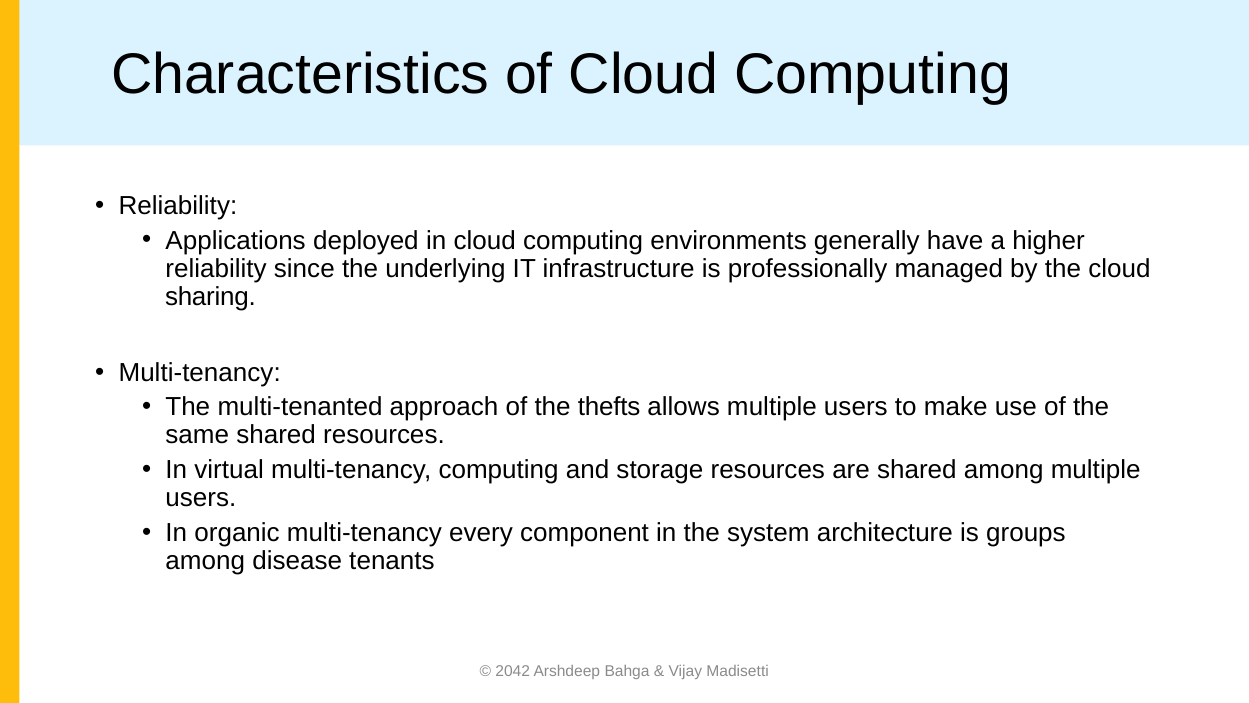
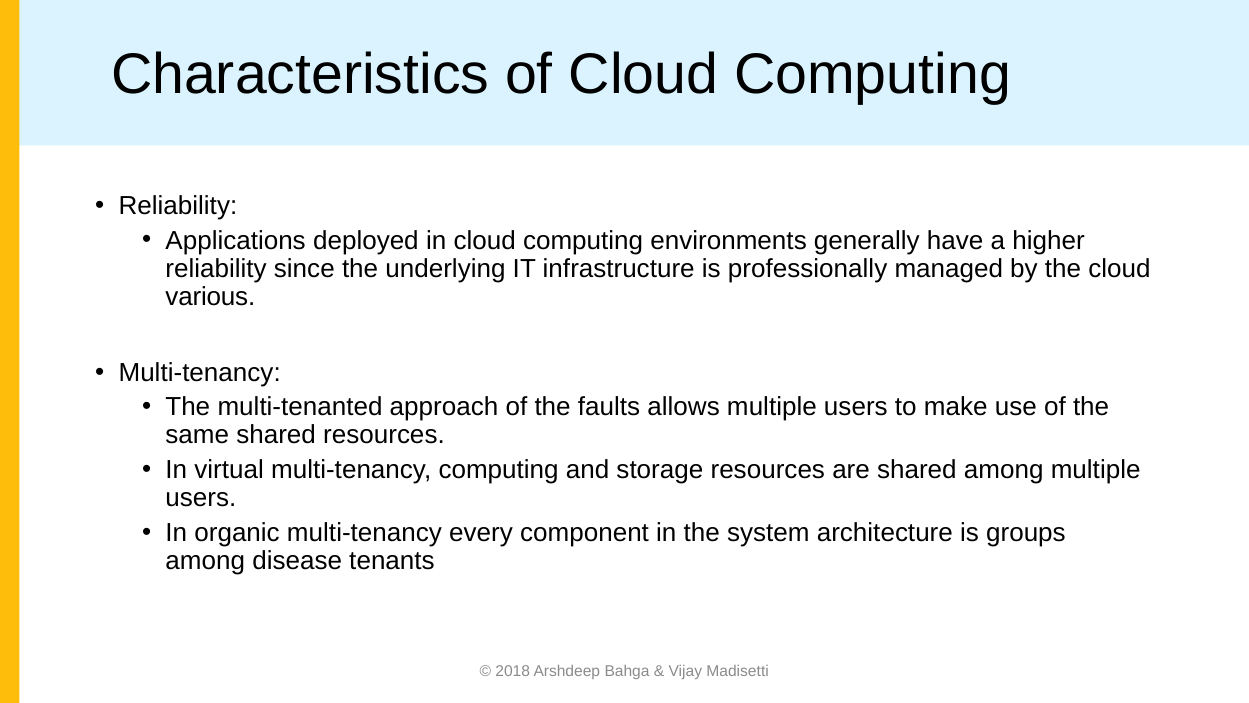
sharing: sharing -> various
thefts: thefts -> faults
2042: 2042 -> 2018
